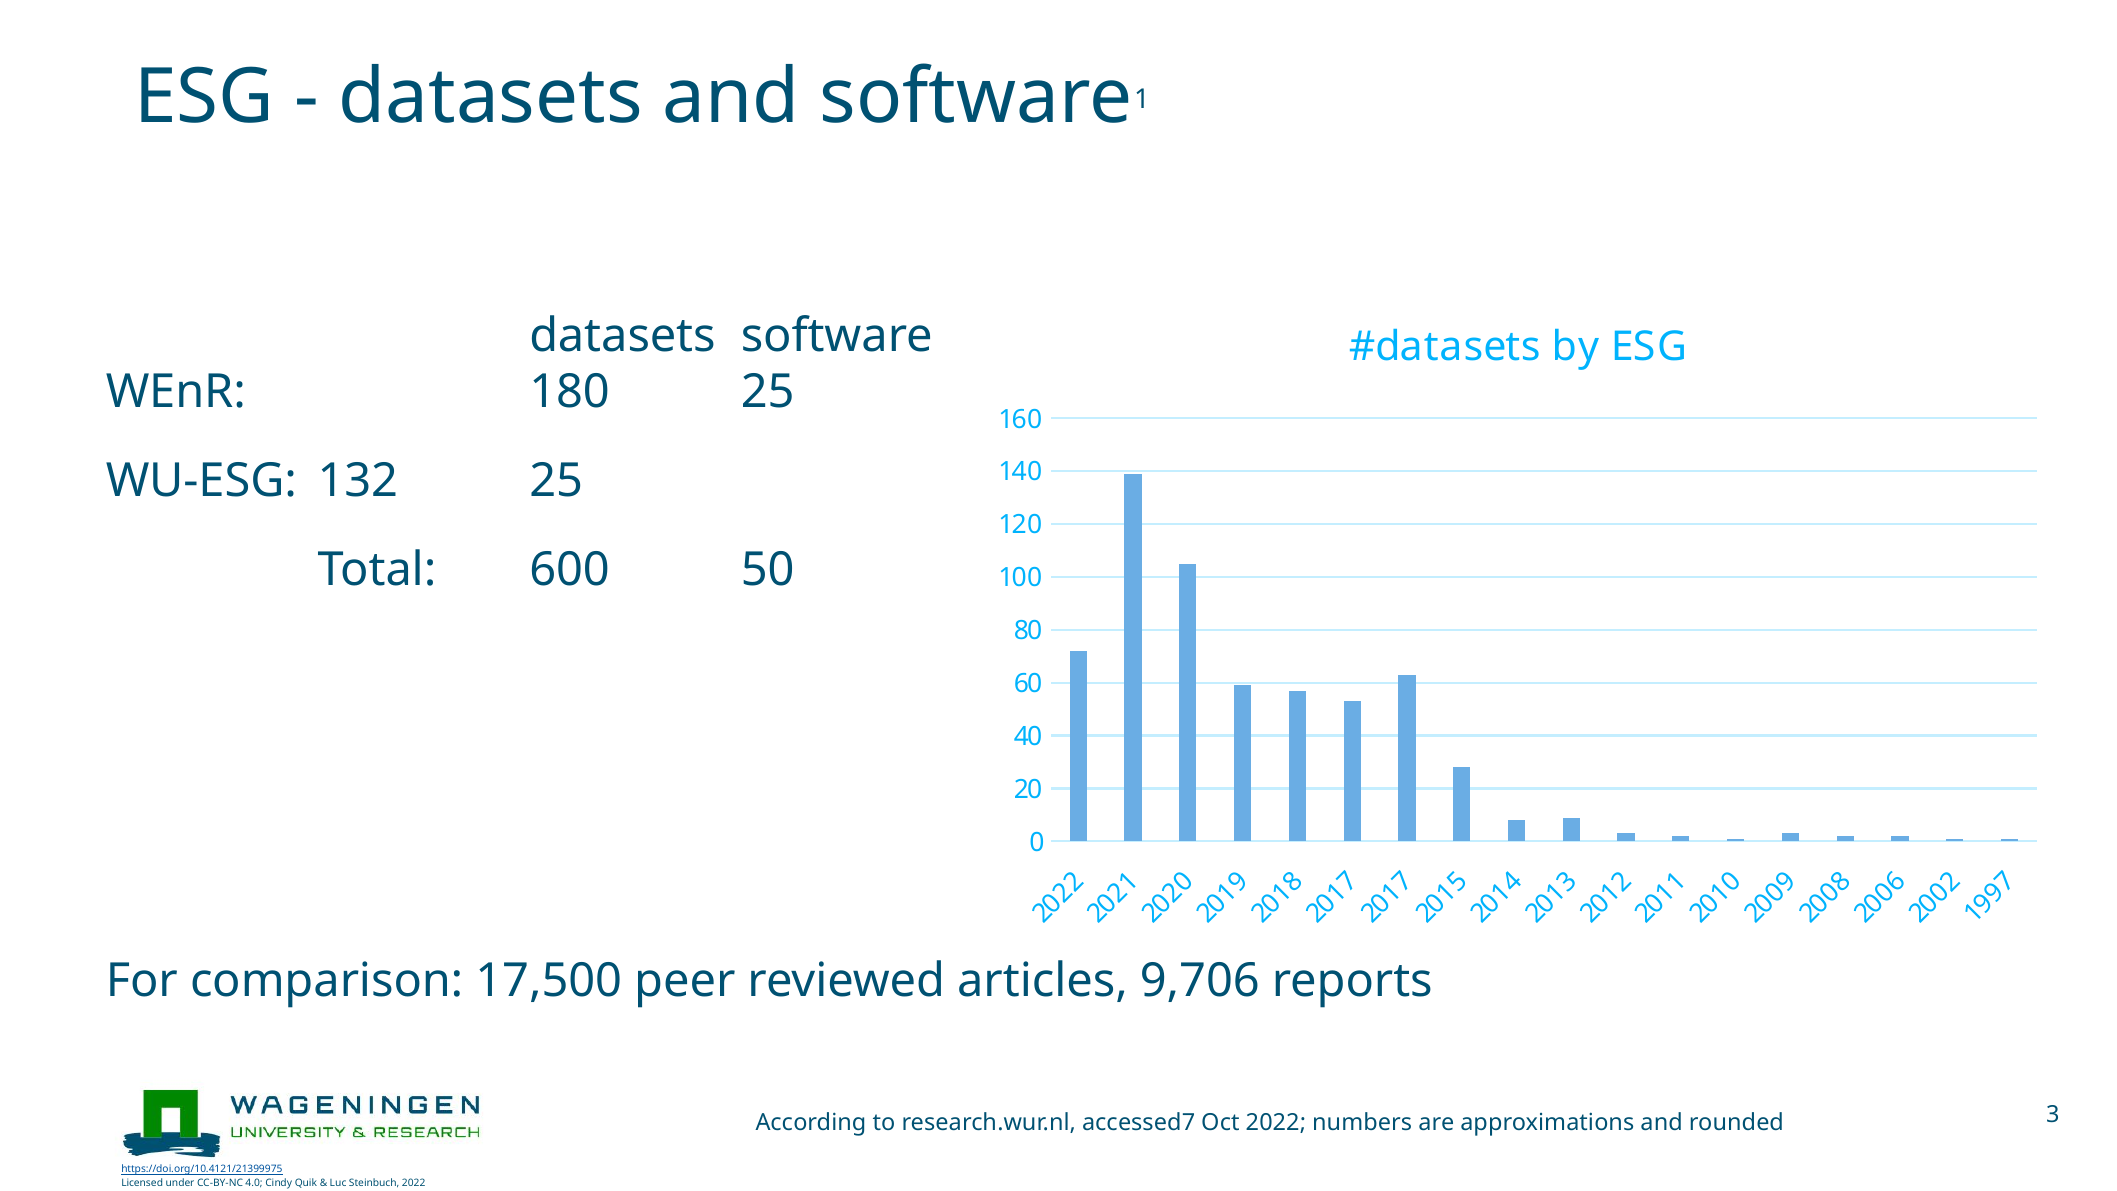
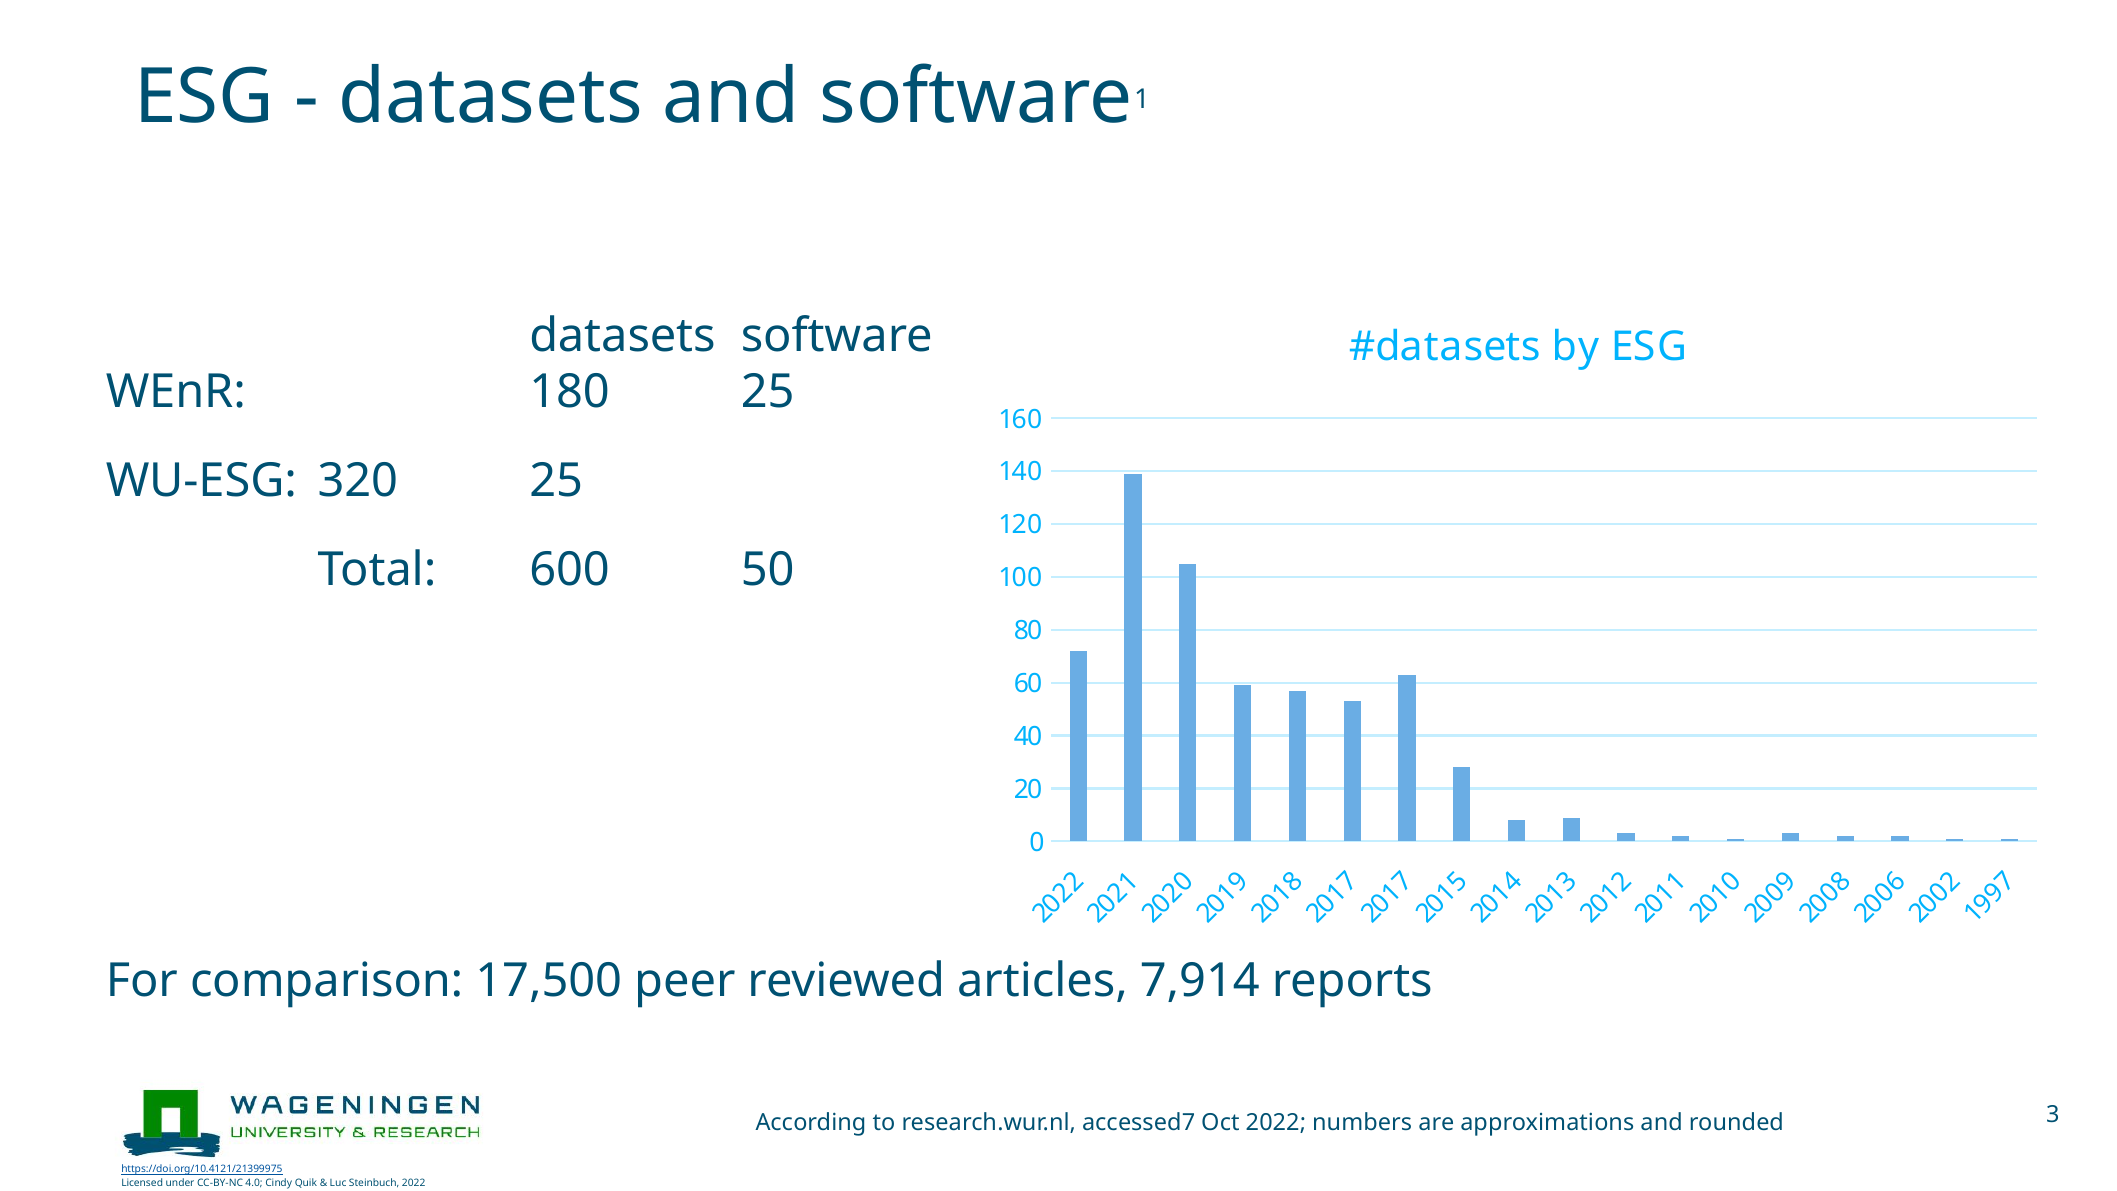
132: 132 -> 320
9,706: 9,706 -> 7,914
